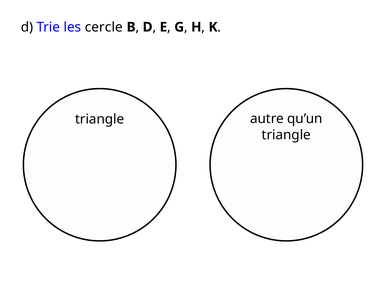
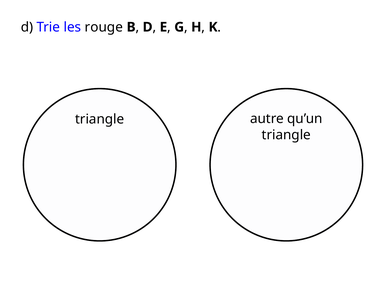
cercle: cercle -> rouge
